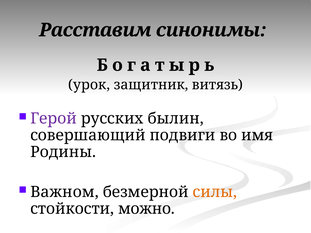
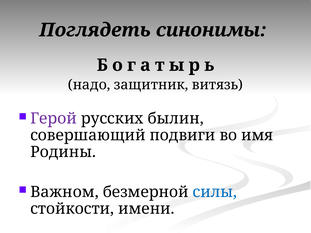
Расставим: Расставим -> Поглядеть
урок: урок -> надо
силы colour: orange -> blue
можно: можно -> имени
